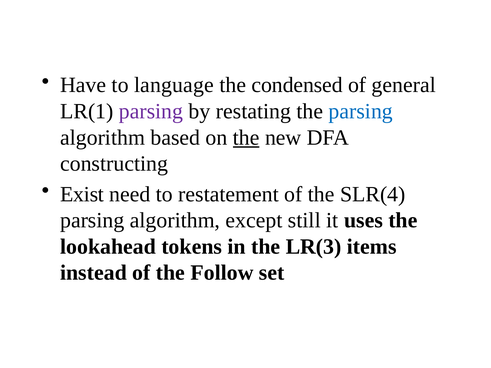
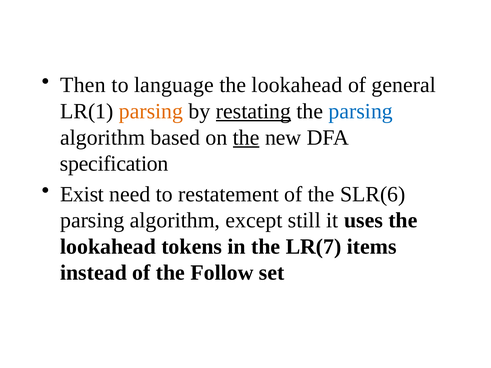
Have: Have -> Then
condensed at (297, 85): condensed -> lookahead
parsing at (151, 111) colour: purple -> orange
restating underline: none -> present
constructing: constructing -> specification
SLR(4: SLR(4 -> SLR(6
LR(3: LR(3 -> LR(7
